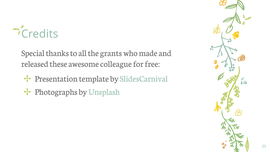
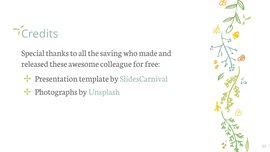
grants: grants -> saving
